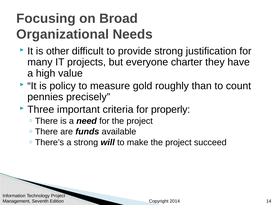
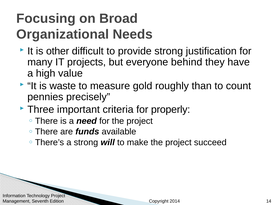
charter: charter -> behind
policy: policy -> waste
